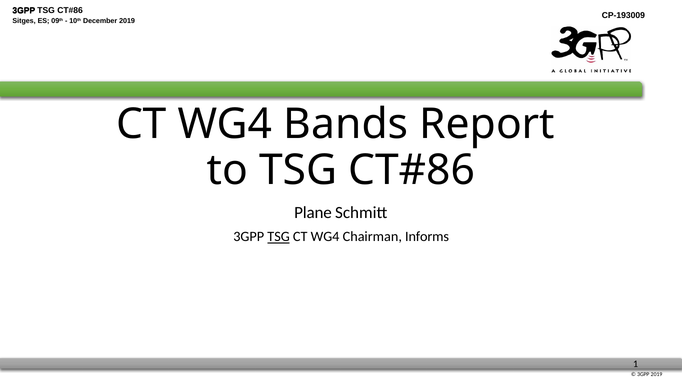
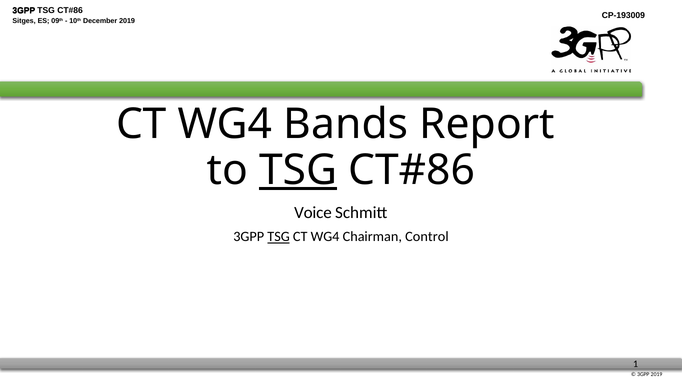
TSG at (298, 170) underline: none -> present
Plane: Plane -> Voice
Informs: Informs -> Control
